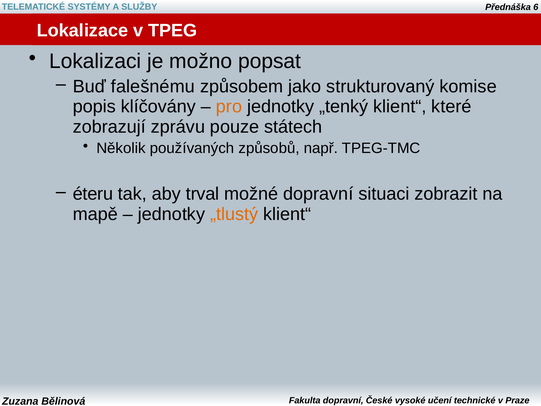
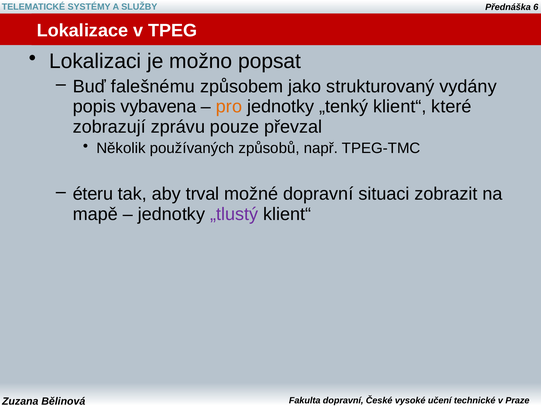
komise: komise -> vydány
klíčovány: klíčovány -> vybavena
státech: státech -> převzal
„tlustý colour: orange -> purple
